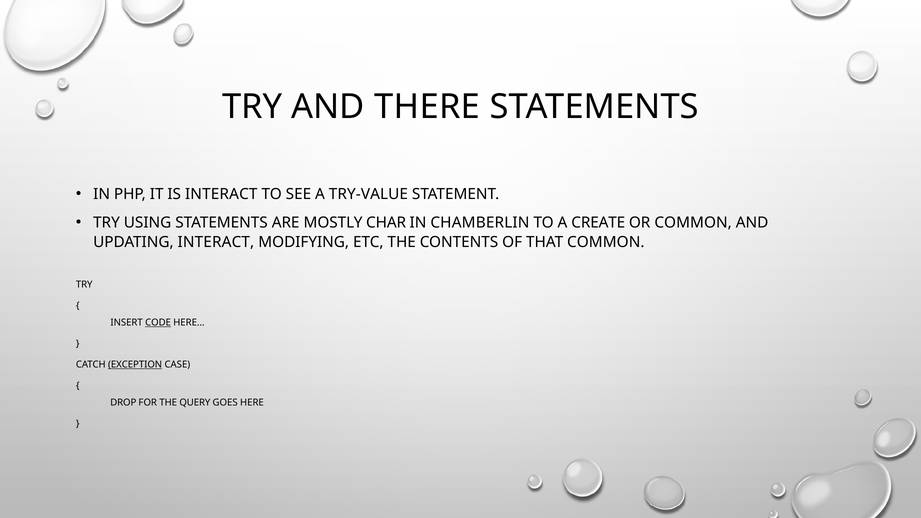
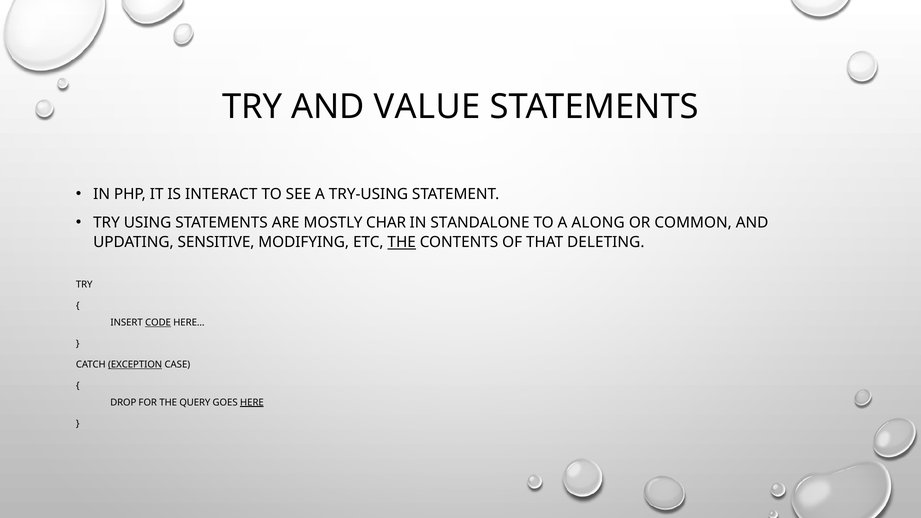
THERE: THERE -> VALUE
TRY-VALUE: TRY-VALUE -> TRY-USING
CHAMBERLIN: CHAMBERLIN -> STANDALONE
CREATE: CREATE -> ALONG
UPDATING INTERACT: INTERACT -> SENSITIVE
THE at (402, 242) underline: none -> present
THAT COMMON: COMMON -> DELETING
HERE underline: none -> present
